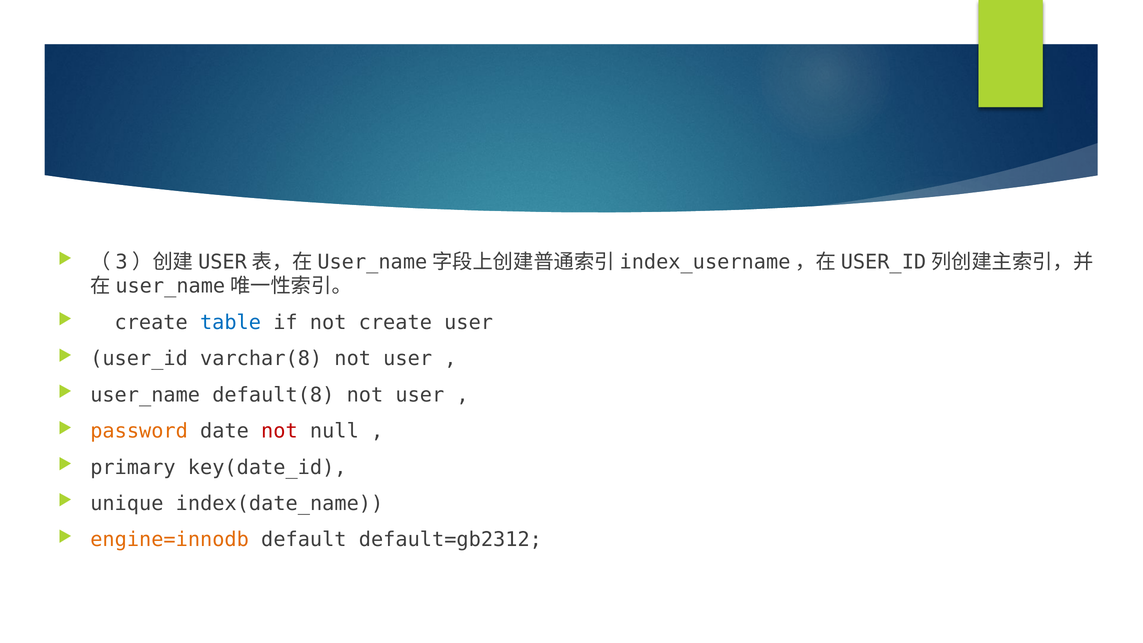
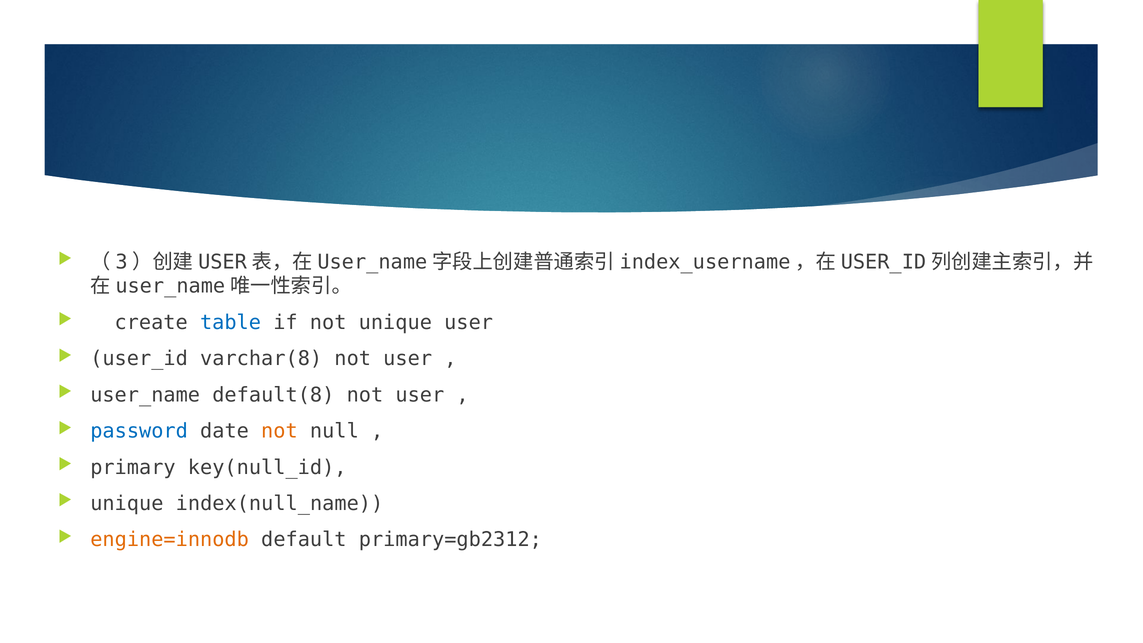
not create: create -> unique
password colour: orange -> blue
not at (279, 431) colour: red -> orange
key(date_id: key(date_id -> key(null_id
index(date_name: index(date_name -> index(null_name
default=gb2312: default=gb2312 -> primary=gb2312
